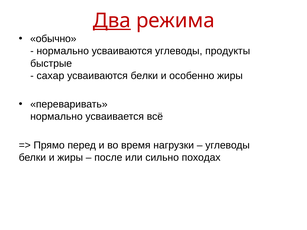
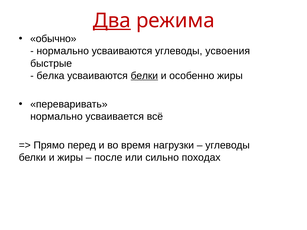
продукты: продукты -> усвоения
сахар: сахар -> белка
белки at (144, 76) underline: none -> present
